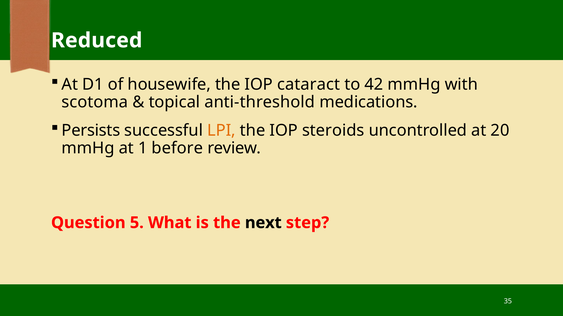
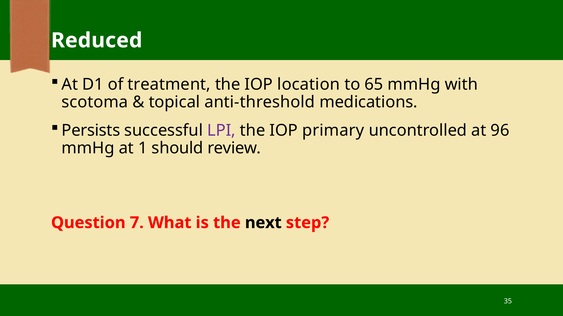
housewife: housewife -> treatment
cataract: cataract -> location
42: 42 -> 65
LPI colour: orange -> purple
steroids: steroids -> primary
20: 20 -> 96
before: before -> should
5: 5 -> 7
